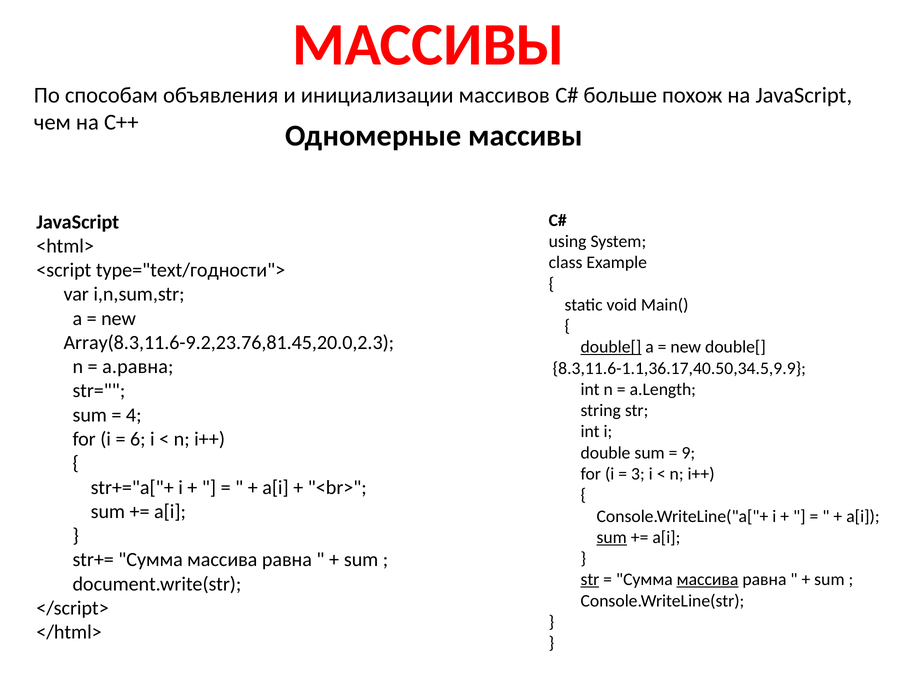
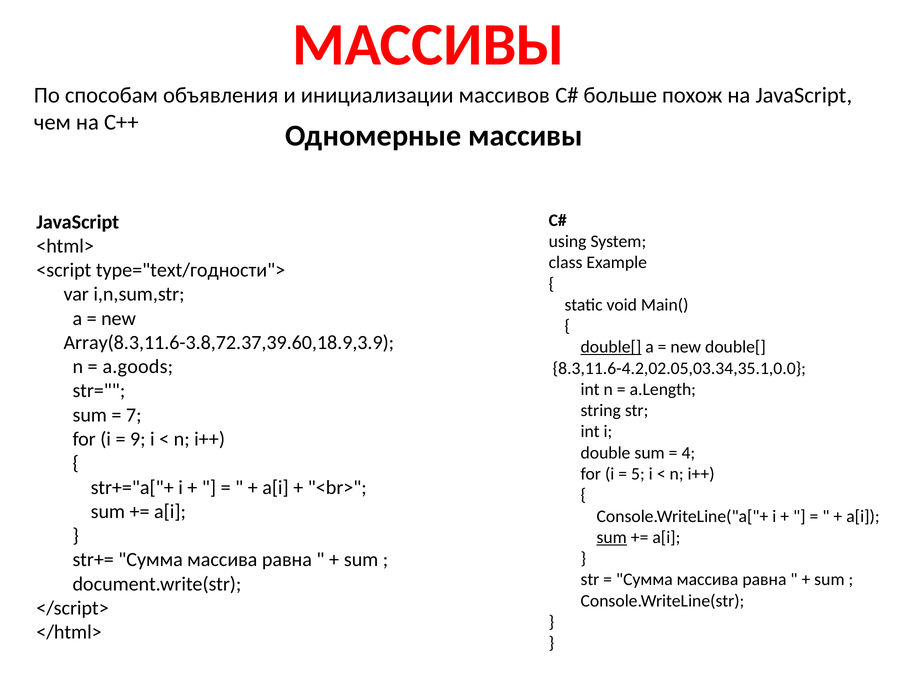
Array(8.3,11.6-9.2,23.76,81.45,20.0,2.3: Array(8.3,11.6-9.2,23.76,81.45,20.0,2.3 -> Array(8.3,11.6-3.8,72.37,39.60,18.9,3.9
a.равна: a.равна -> a.goods
8.3,11.6-1.1,36.17,40.50,34.5,9.9: 8.3,11.6-1.1,36.17,40.50,34.5,9.9 -> 8.3,11.6-4.2,02.05,03.34,35.1,0.0
4: 4 -> 7
6: 6 -> 9
9: 9 -> 4
3: 3 -> 5
str at (590, 580) underline: present -> none
массива at (708, 580) underline: present -> none
